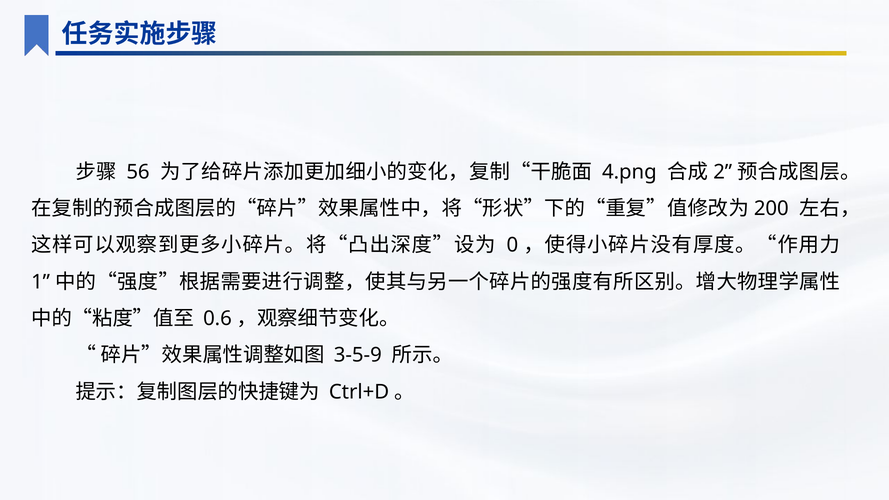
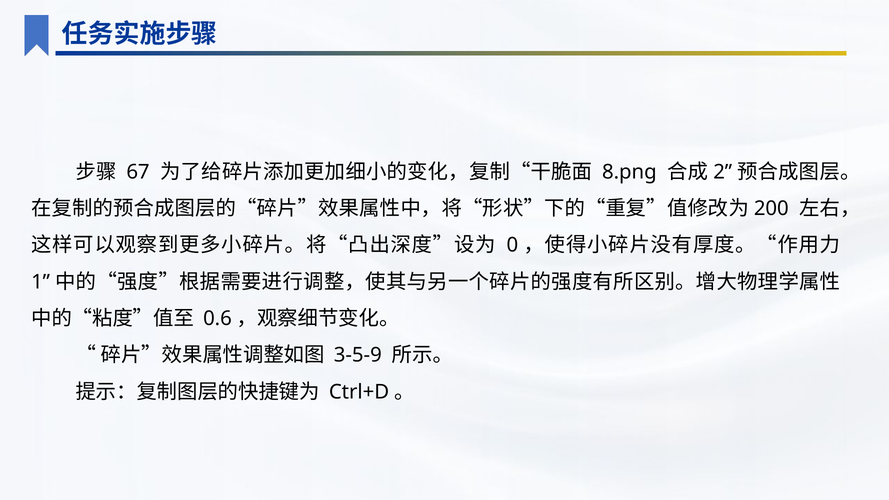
56: 56 -> 67
4.png: 4.png -> 8.png
